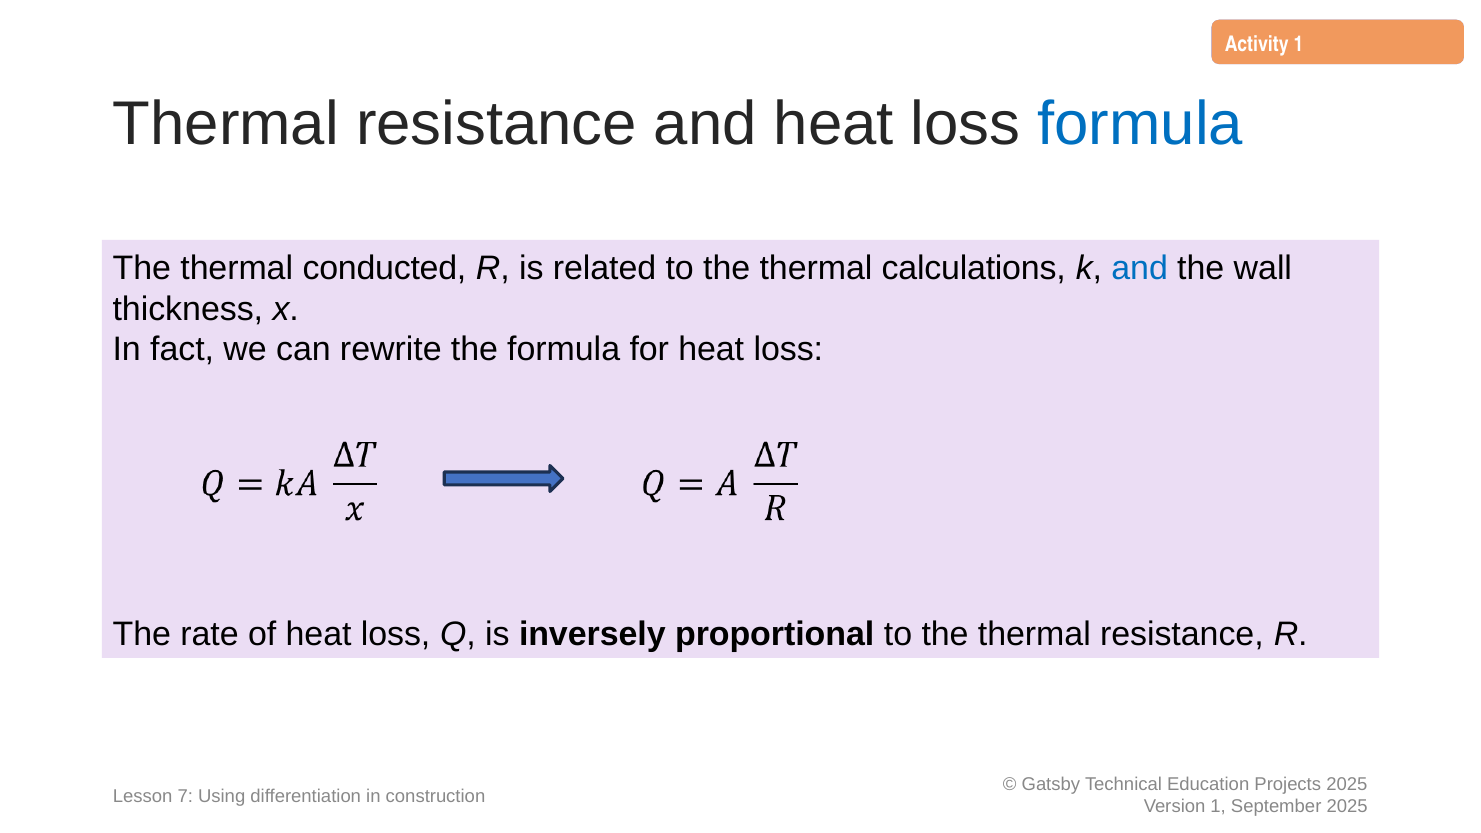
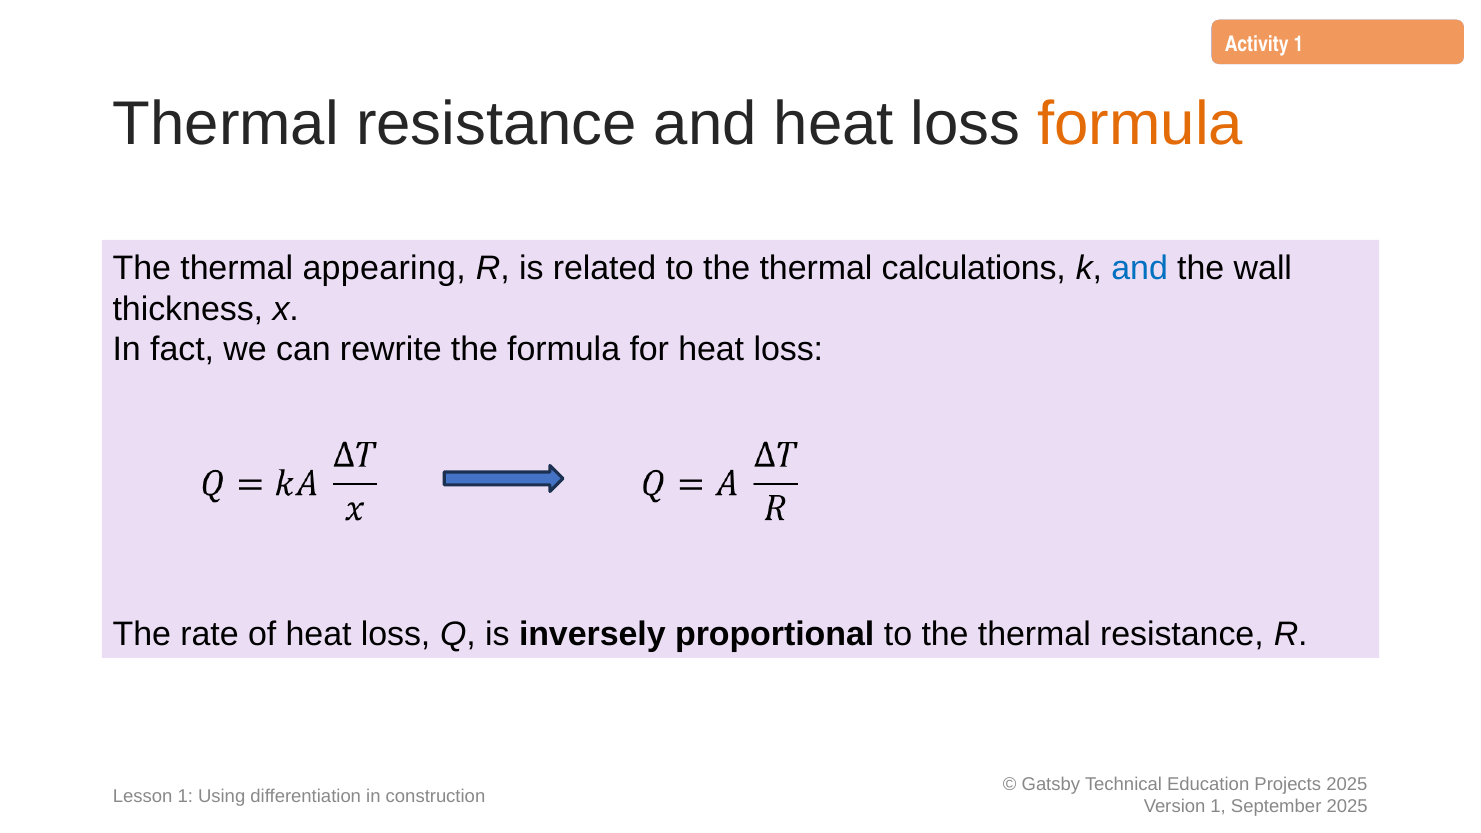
formula at (1140, 124) colour: blue -> orange
conducted: conducted -> appearing
Lesson 7: 7 -> 1
